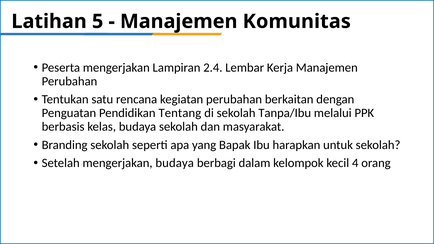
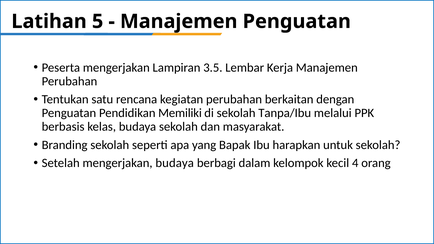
Komunitas at (297, 21): Komunitas -> Penguatan
2.4: 2.4 -> 3.5
Tentang: Tentang -> Memiliki
